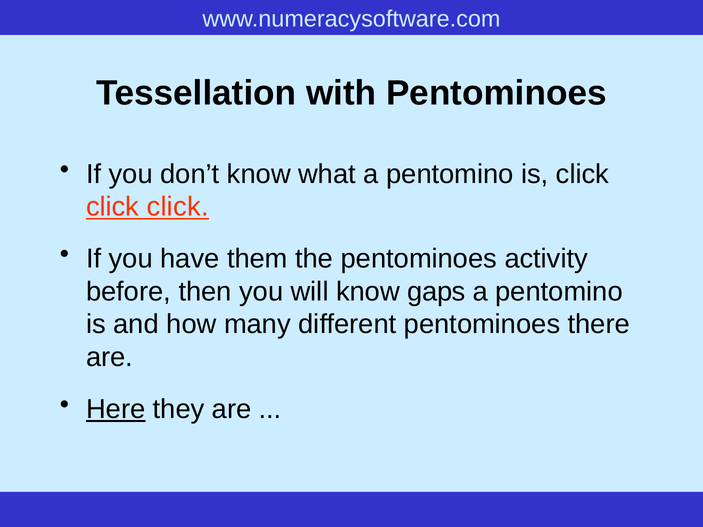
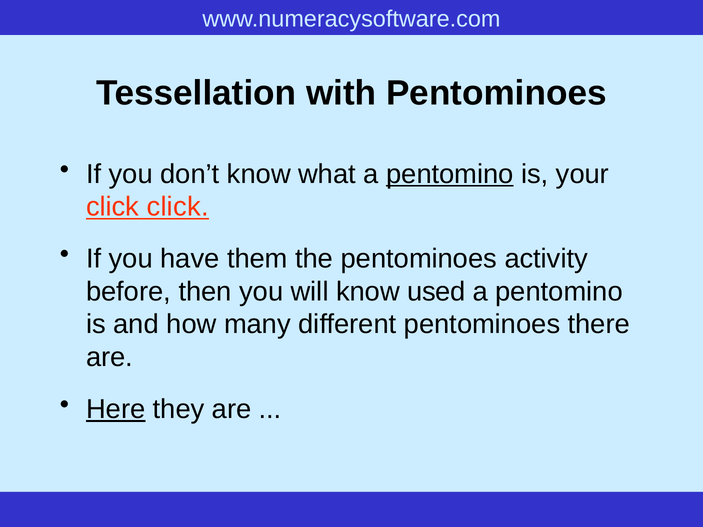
pentomino at (450, 174) underline: none -> present
is click: click -> your
gaps: gaps -> used
